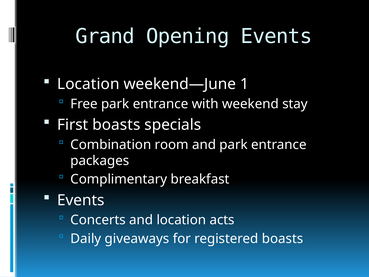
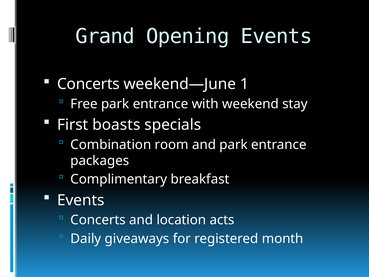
Location at (88, 84): Location -> Concerts
registered boasts: boasts -> month
